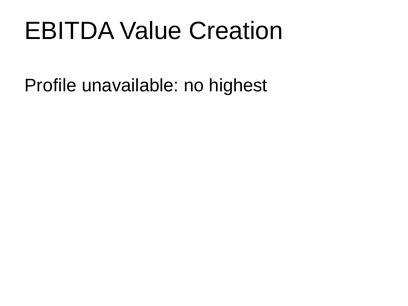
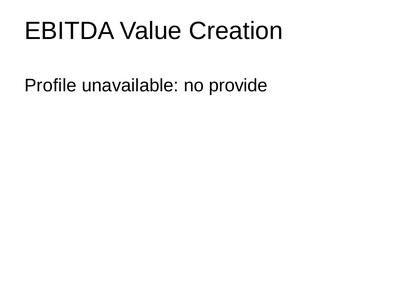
highest: highest -> provide
